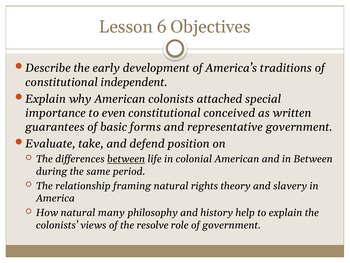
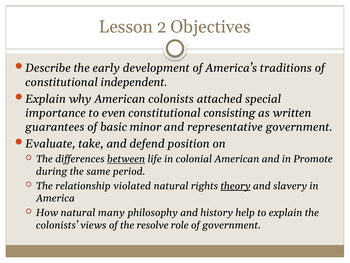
6: 6 -> 2
conceived: conceived -> consisting
forms: forms -> minor
in Between: Between -> Promote
framing: framing -> violated
theory underline: none -> present
